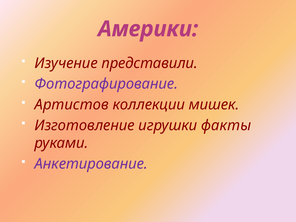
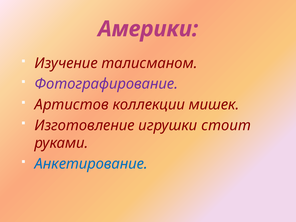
представили: представили -> талисманом
факты: факты -> стоит
Анкетирование colour: purple -> blue
